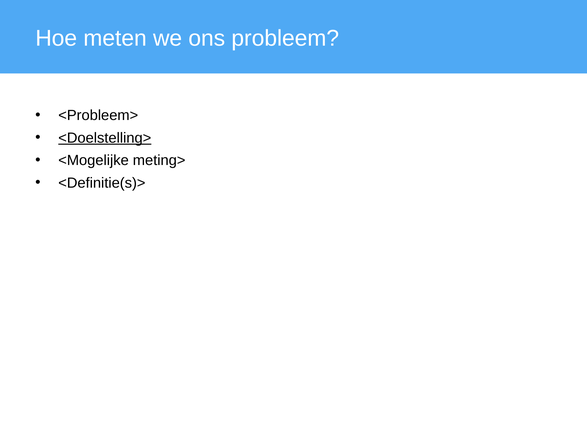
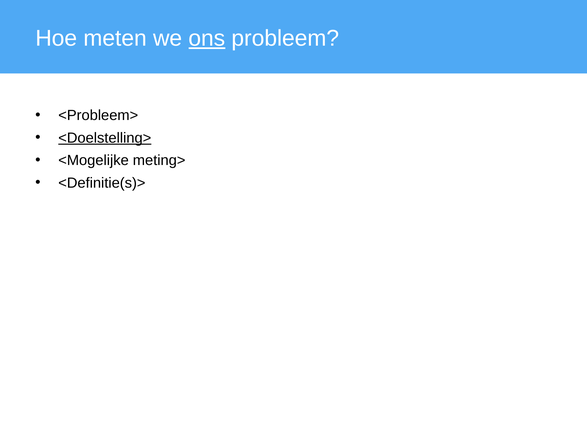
ons underline: none -> present
